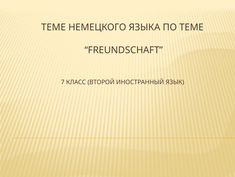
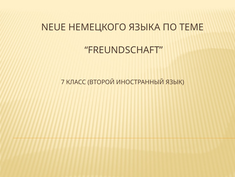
ТЕМЕ at (54, 27): ТЕМЕ -> NEUE
